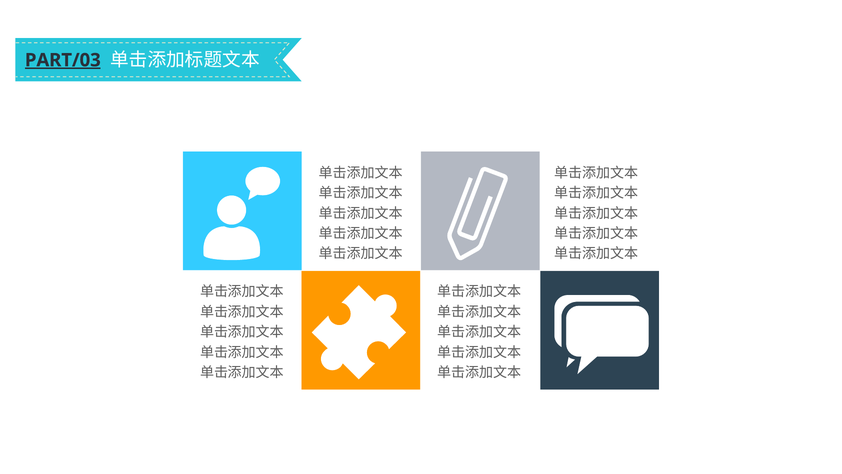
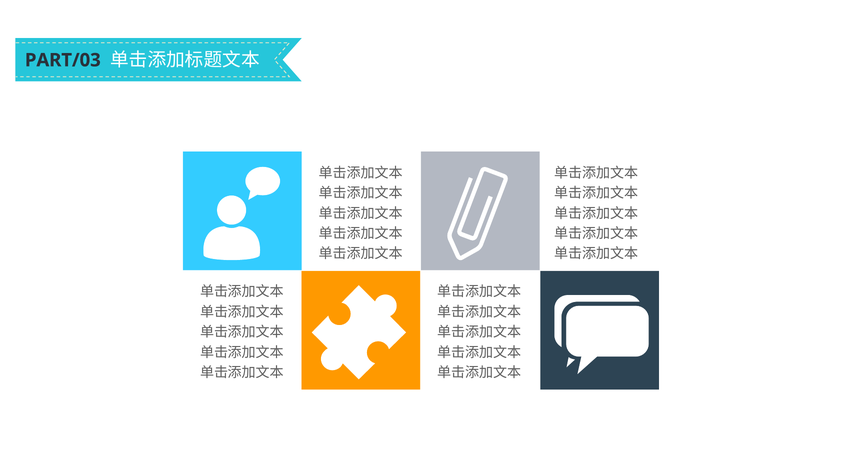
PART/03 underline: present -> none
